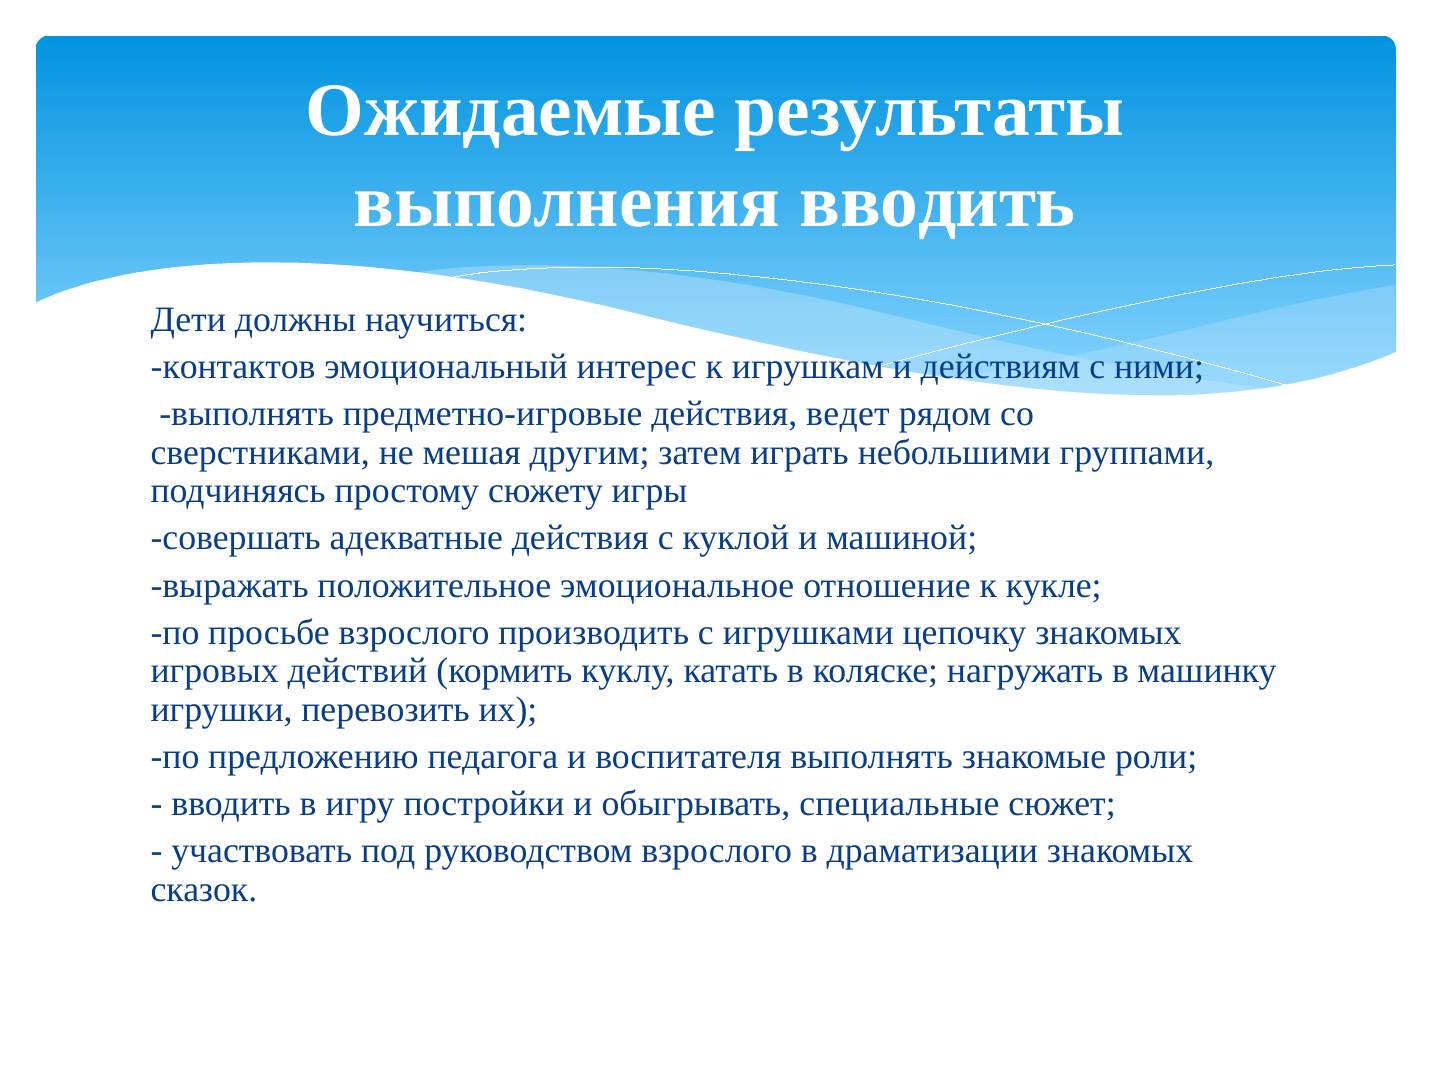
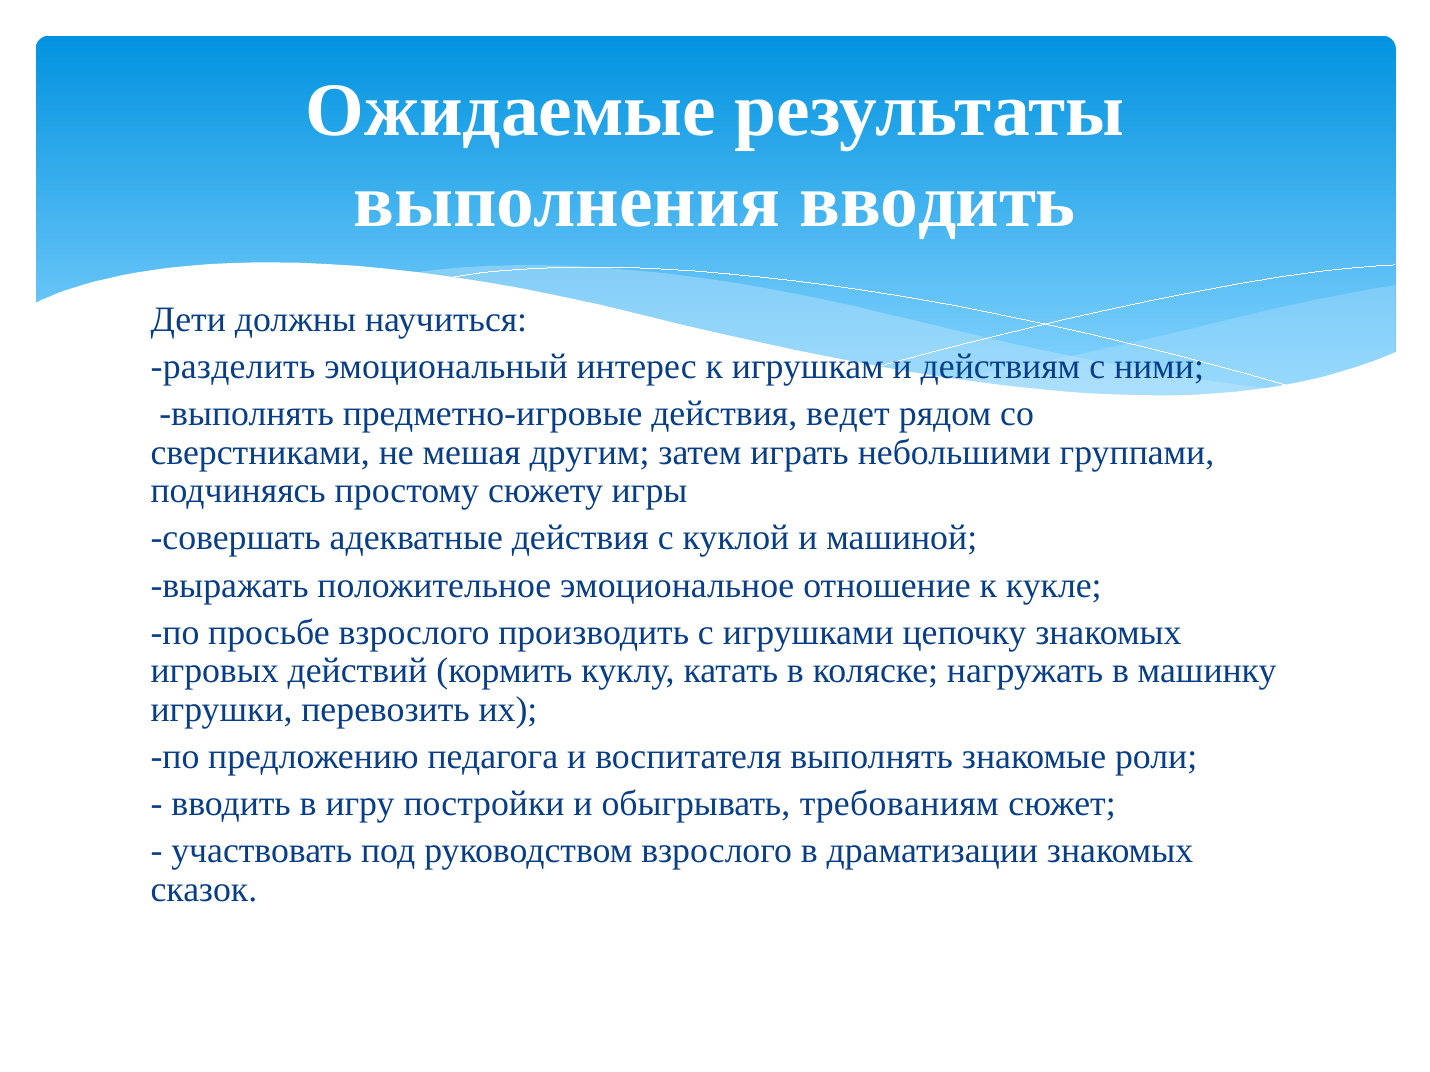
контактов: контактов -> разделить
специальные: специальные -> требованиям
